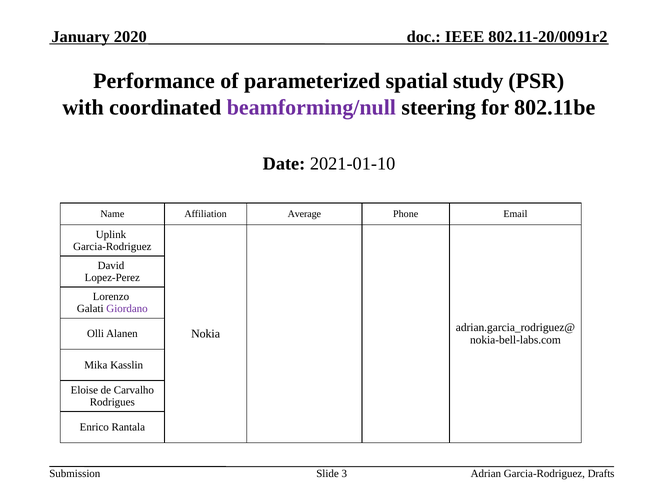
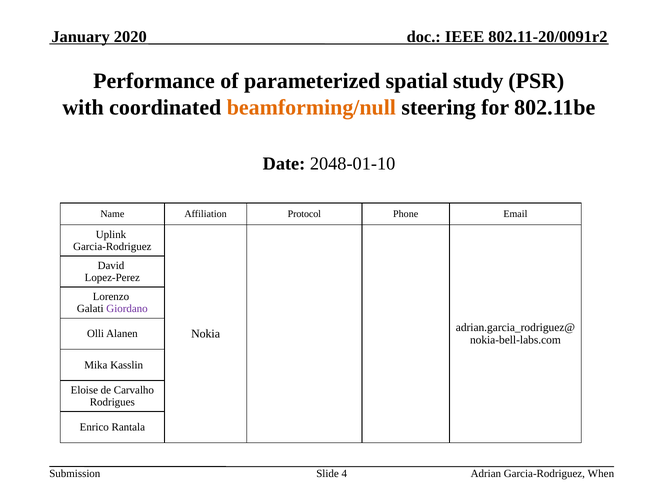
beamforming/null colour: purple -> orange
2021-01-10: 2021-01-10 -> 2048-01-10
Average: Average -> Protocol
3: 3 -> 4
Drafts: Drafts -> When
